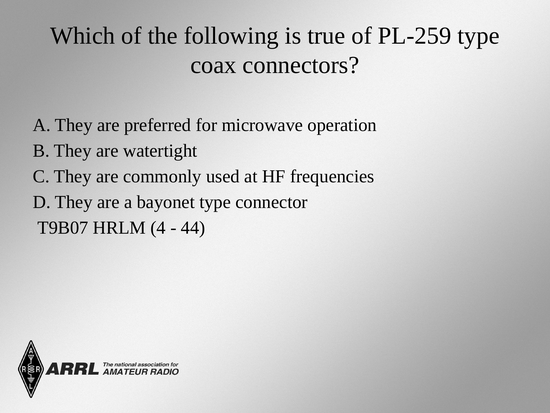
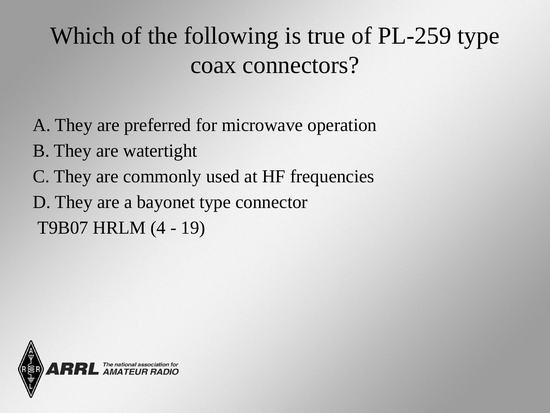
44: 44 -> 19
